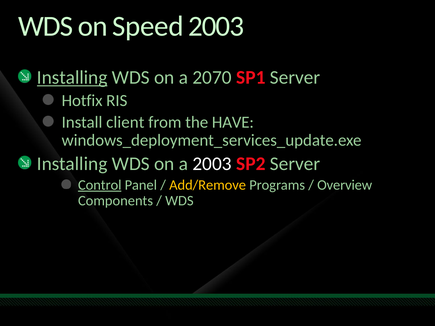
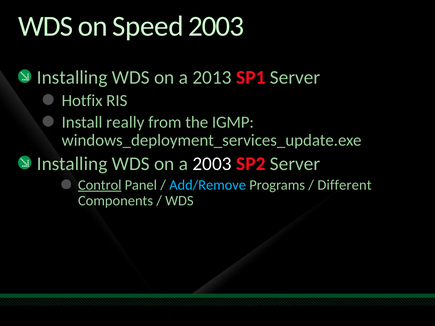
Installing at (72, 78) underline: present -> none
2070: 2070 -> 2013
client: client -> really
HAVE: HAVE -> IGMP
Add/Remove colour: yellow -> light blue
Overview: Overview -> Different
